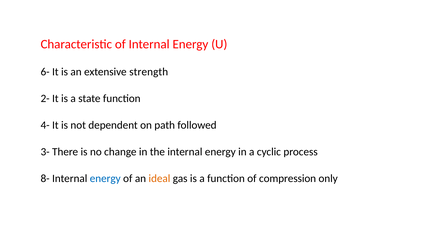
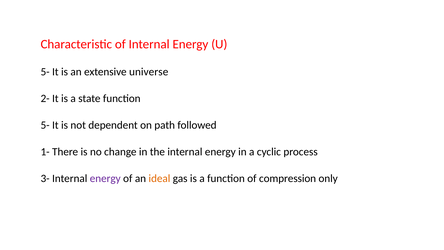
6- at (45, 72): 6- -> 5-
strength: strength -> universe
4- at (45, 125): 4- -> 5-
3-: 3- -> 1-
8-: 8- -> 3-
energy at (105, 178) colour: blue -> purple
